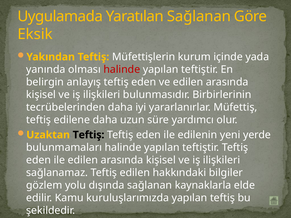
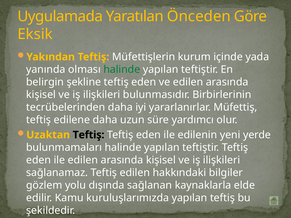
Yaratılan Sağlanan: Sağlanan -> Önceden
halinde at (122, 70) colour: red -> green
anlayış: anlayış -> şekline
